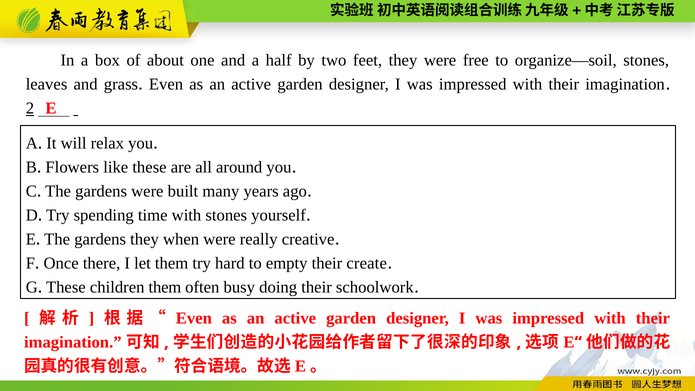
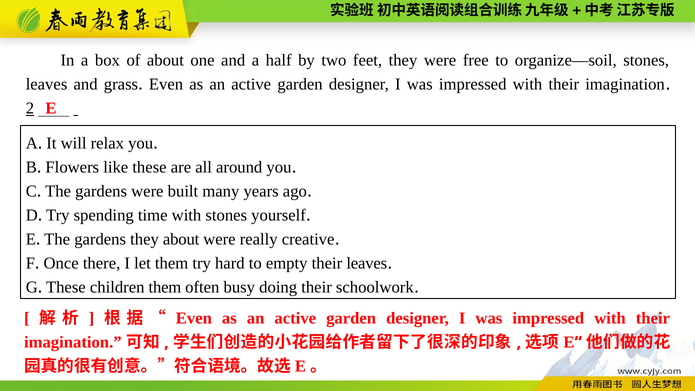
they when: when -> about
their create: create -> leaves
